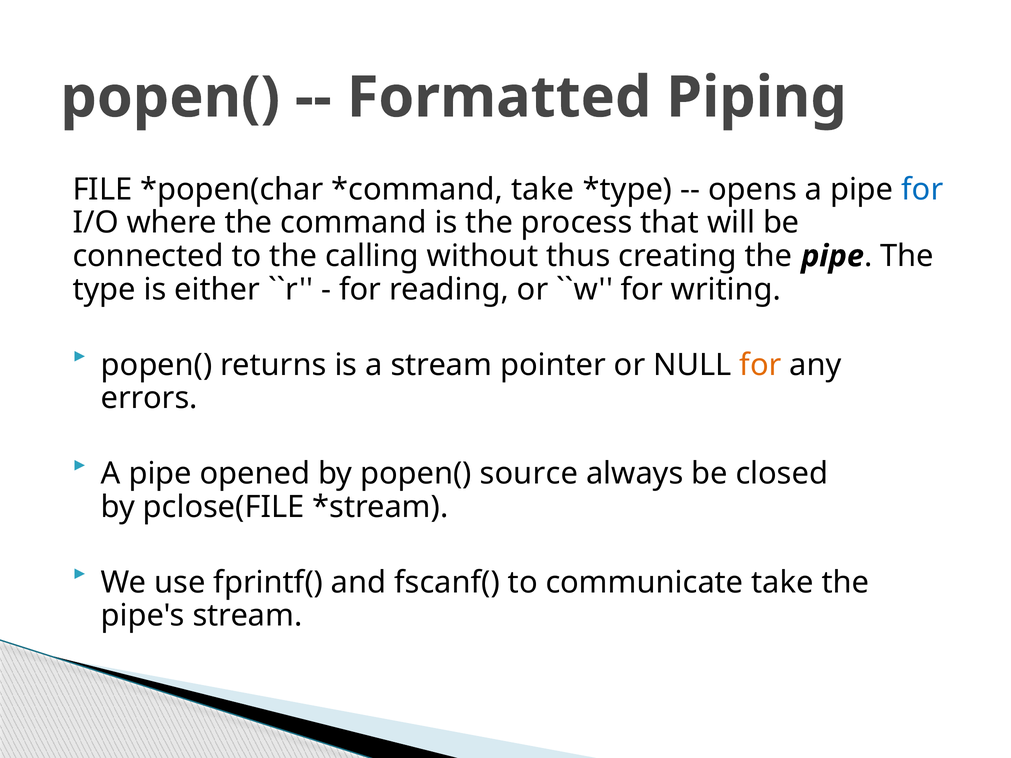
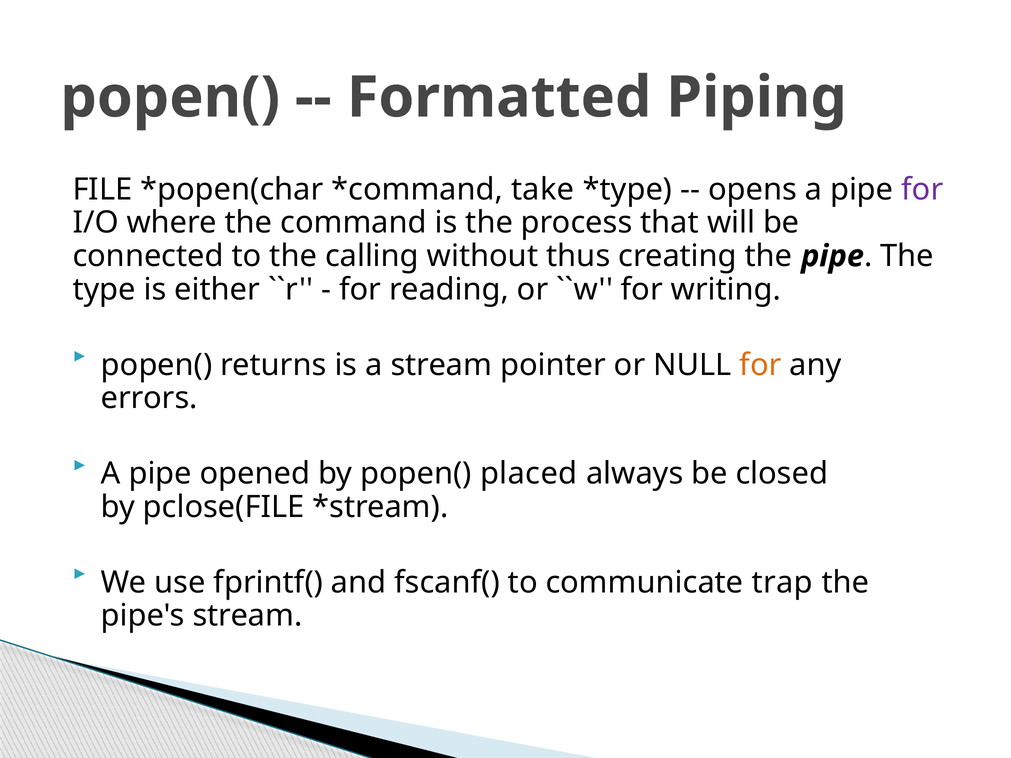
for at (922, 189) colour: blue -> purple
source: source -> placed
communicate take: take -> trap
